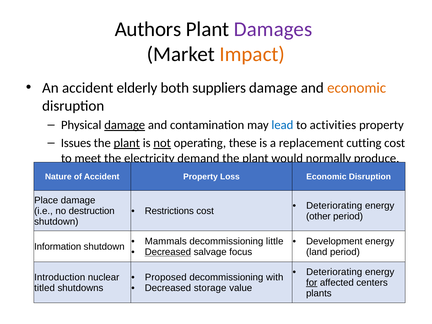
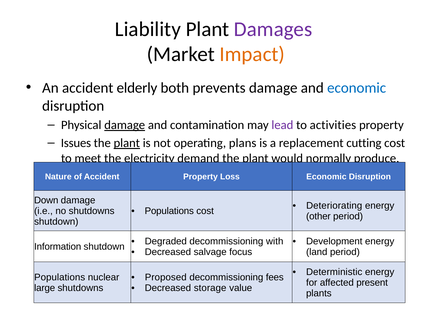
Authors: Authors -> Liability
suppliers: suppliers -> prevents
economic at (357, 88) colour: orange -> blue
lead colour: blue -> purple
not underline: present -> none
these: these -> plans
Place: Place -> Down
Restrictions at (169, 211): Restrictions -> Populations
no destruction: destruction -> shutdowns
Mammals: Mammals -> Degraded
little: little -> with
Decreased at (168, 252) underline: present -> none
Deteriorating at (334, 272): Deteriorating -> Deterministic
with: with -> fees
Introduction at (60, 277): Introduction -> Populations
for underline: present -> none
centers: centers -> present
titled: titled -> large
